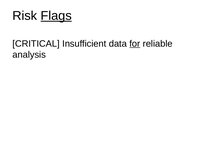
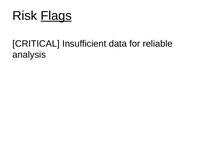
for underline: present -> none
